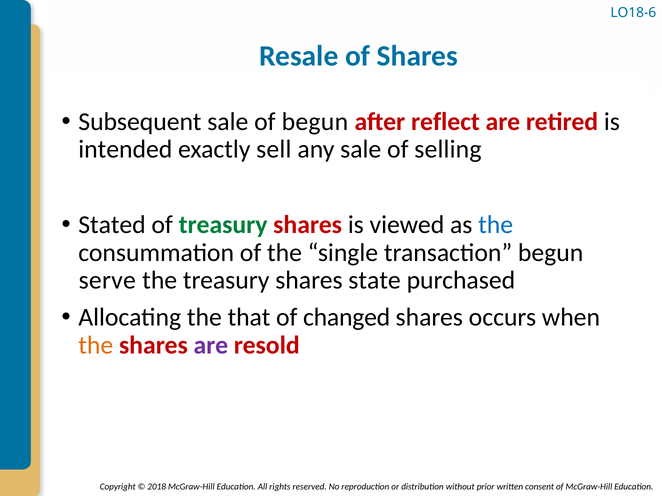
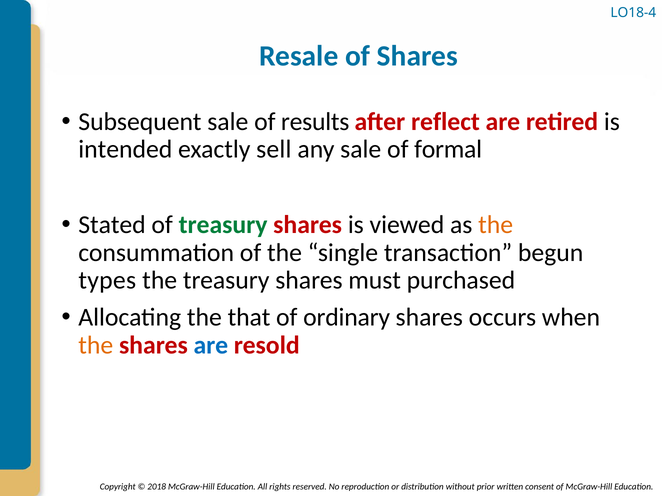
LO18-6: LO18-6 -> LO18-4
of begun: begun -> results
selling: selling -> formal
the at (496, 225) colour: blue -> orange
serve: serve -> types
state: state -> must
changed: changed -> ordinary
are at (211, 346) colour: purple -> blue
